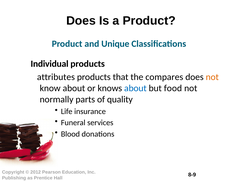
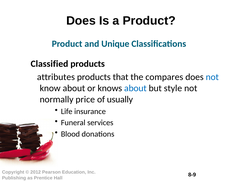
Individual: Individual -> Classified
not at (212, 77) colour: orange -> blue
food: food -> style
parts: parts -> price
quality: quality -> usually
